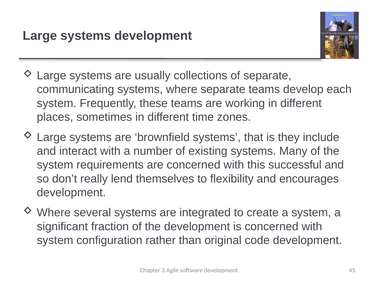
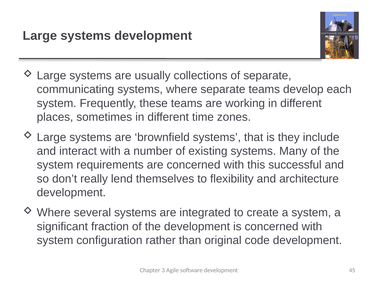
encourages: encourages -> architecture
